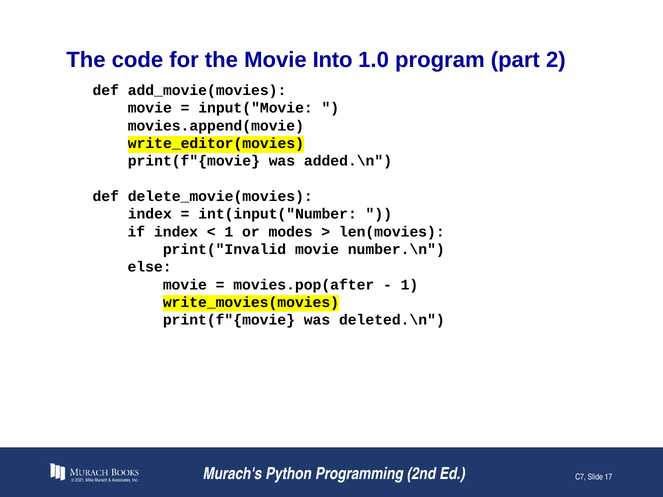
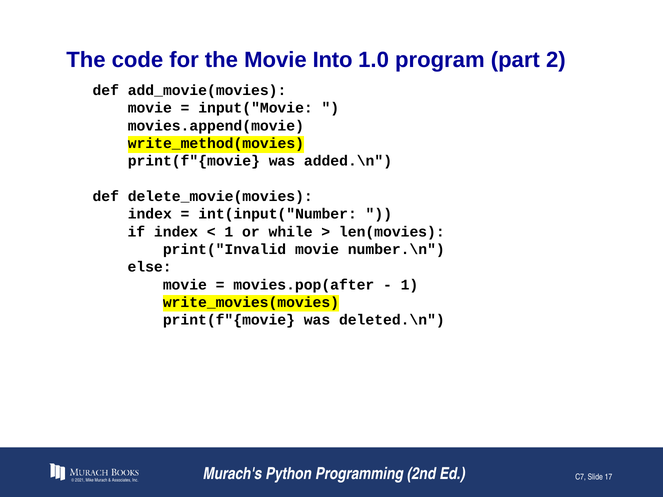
write_editor(movies: write_editor(movies -> write_method(movies
modes: modes -> while
